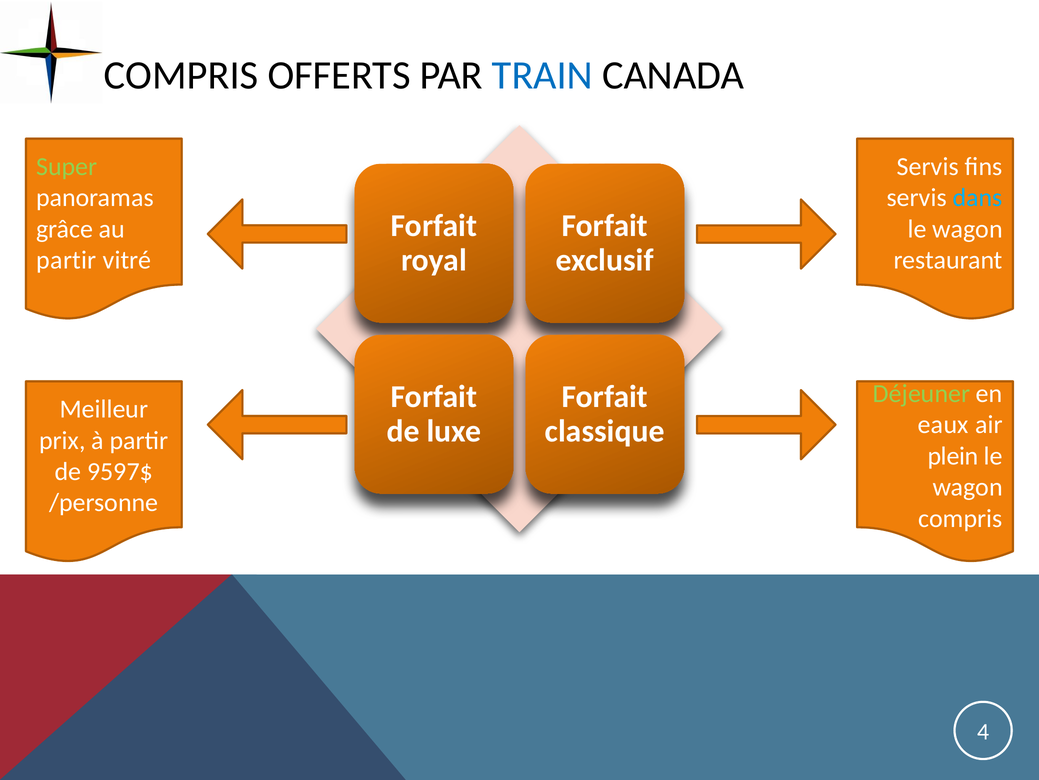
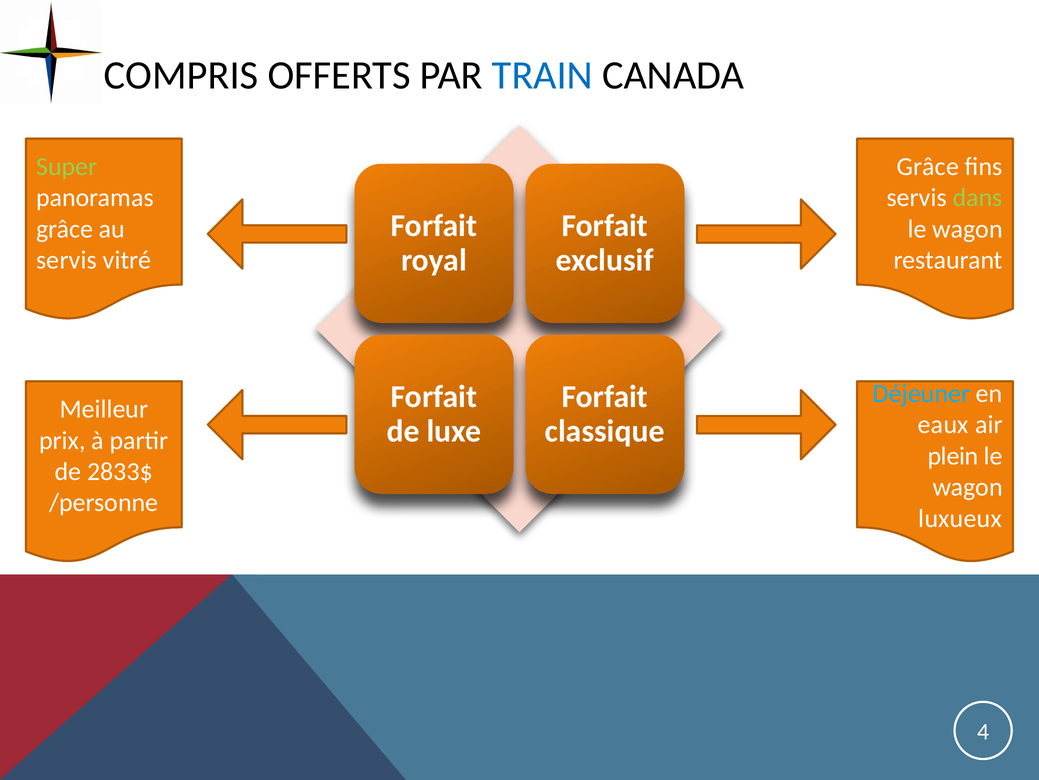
Servis at (928, 167): Servis -> Grâce
dans colour: light blue -> light green
partir at (66, 260): partir -> servis
Déjeuner colour: light green -> light blue
9597$: 9597$ -> 2833$
compris at (960, 518): compris -> luxueux
